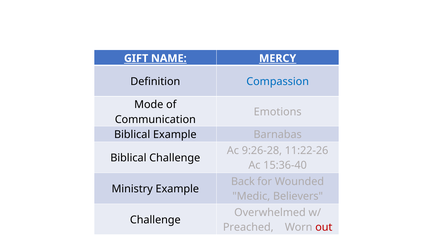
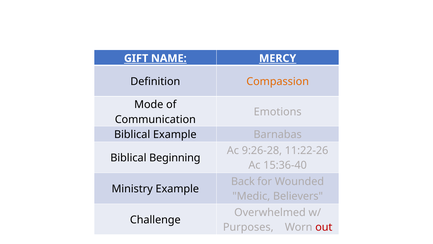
Compassion colour: blue -> orange
Biblical Challenge: Challenge -> Beginning
Preached: Preached -> Purposes
